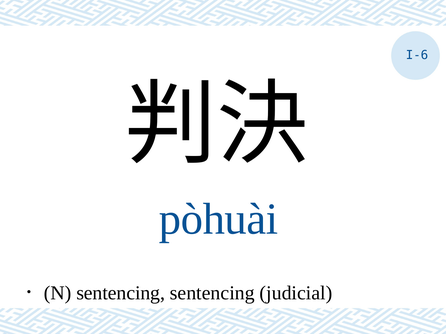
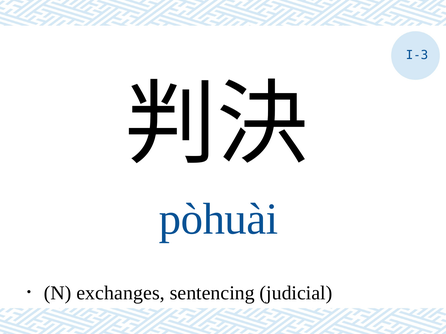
I-6: I-6 -> I-3
sentencing at (121, 293): sentencing -> exchanges
